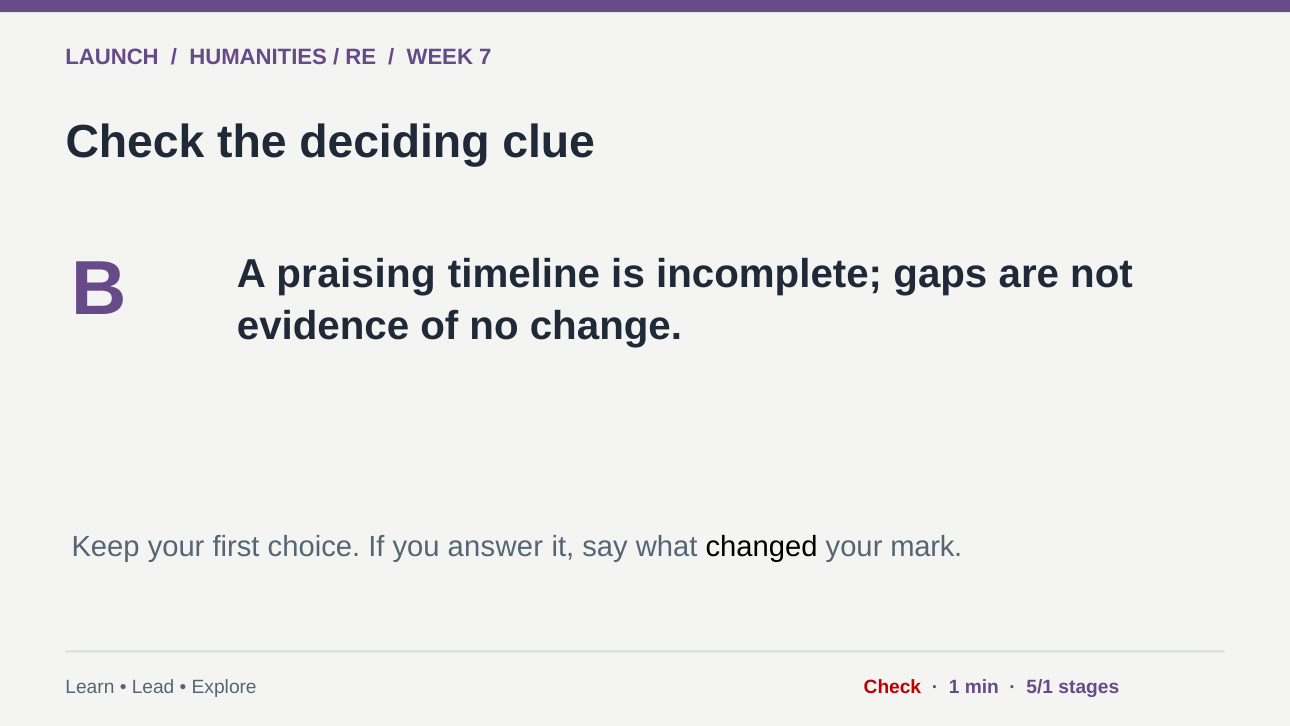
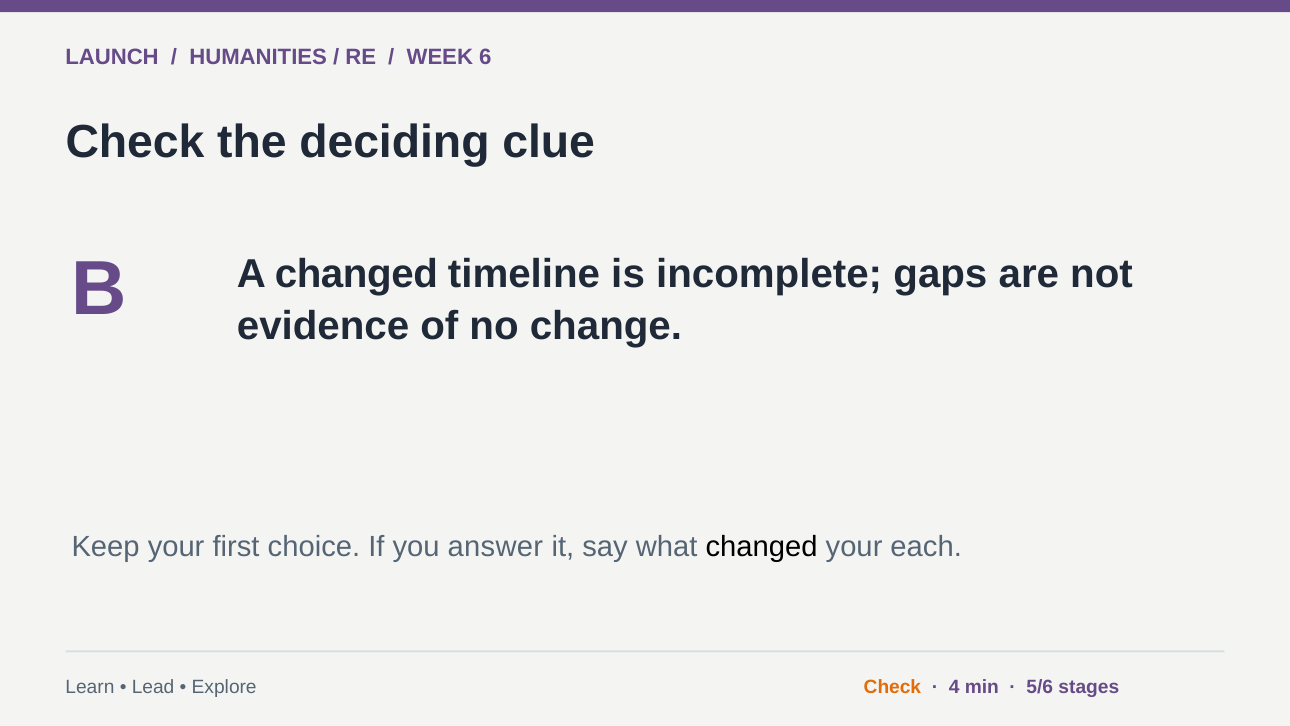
7: 7 -> 6
A praising: praising -> changed
mark: mark -> each
Check at (892, 687) colour: red -> orange
1: 1 -> 4
5/1: 5/1 -> 5/6
